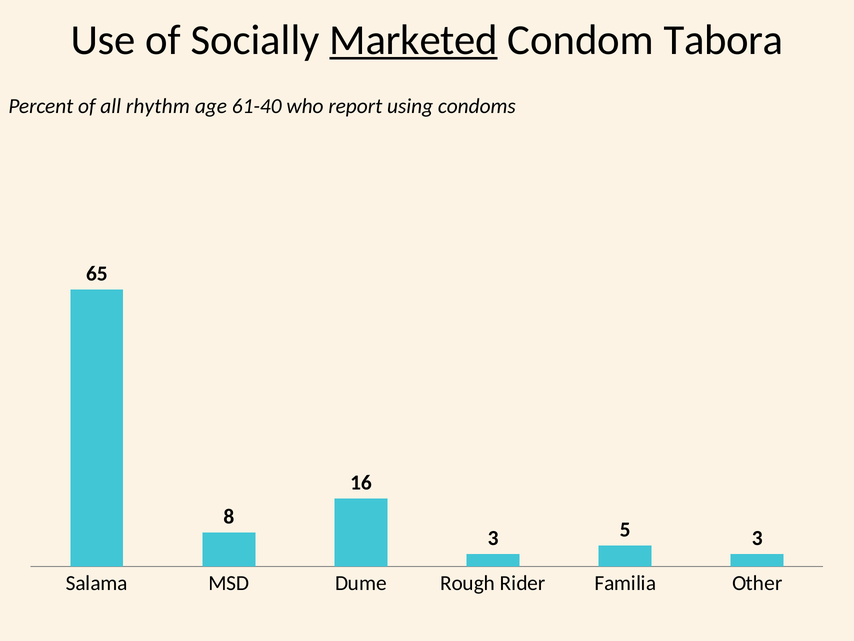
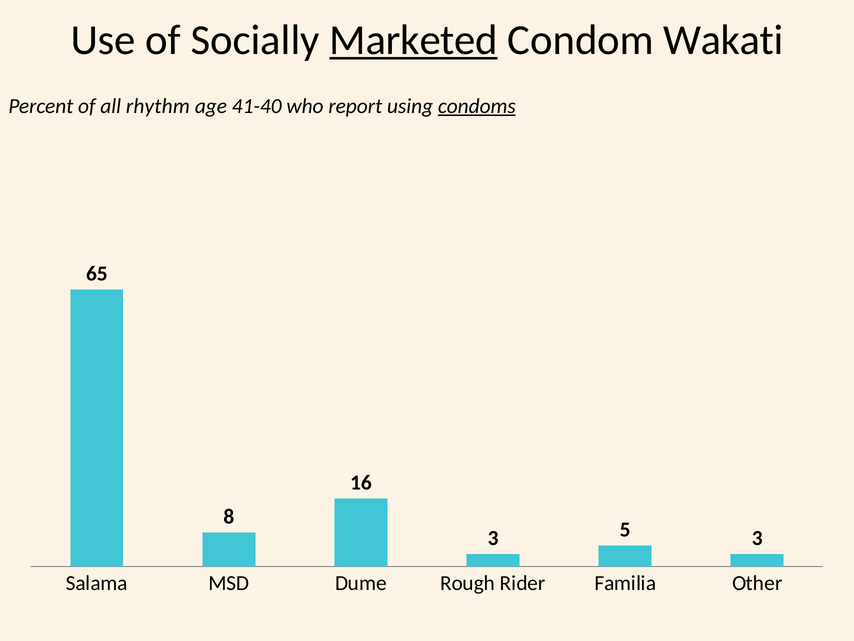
Tabora: Tabora -> Wakati
61-40: 61-40 -> 41-40
condoms underline: none -> present
